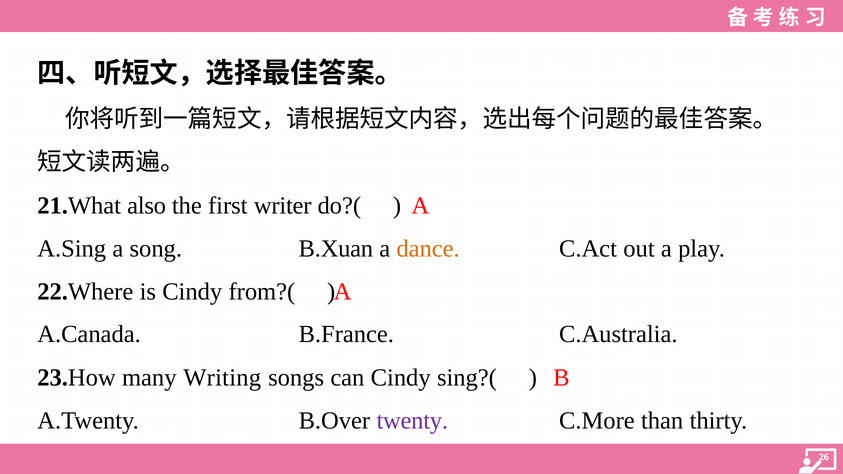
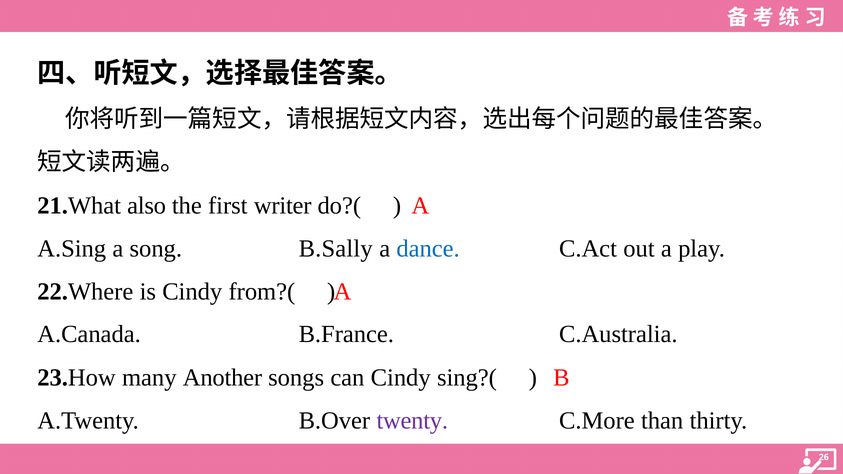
B.Xuan: B.Xuan -> B.Sally
dance colour: orange -> blue
Writing: Writing -> Another
